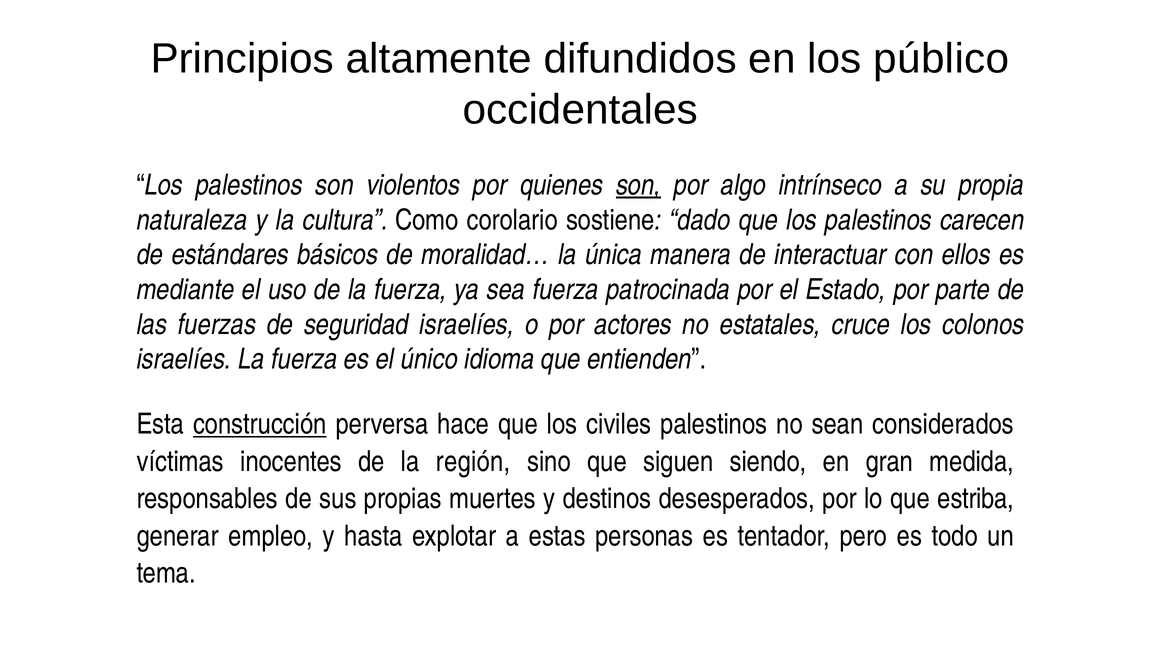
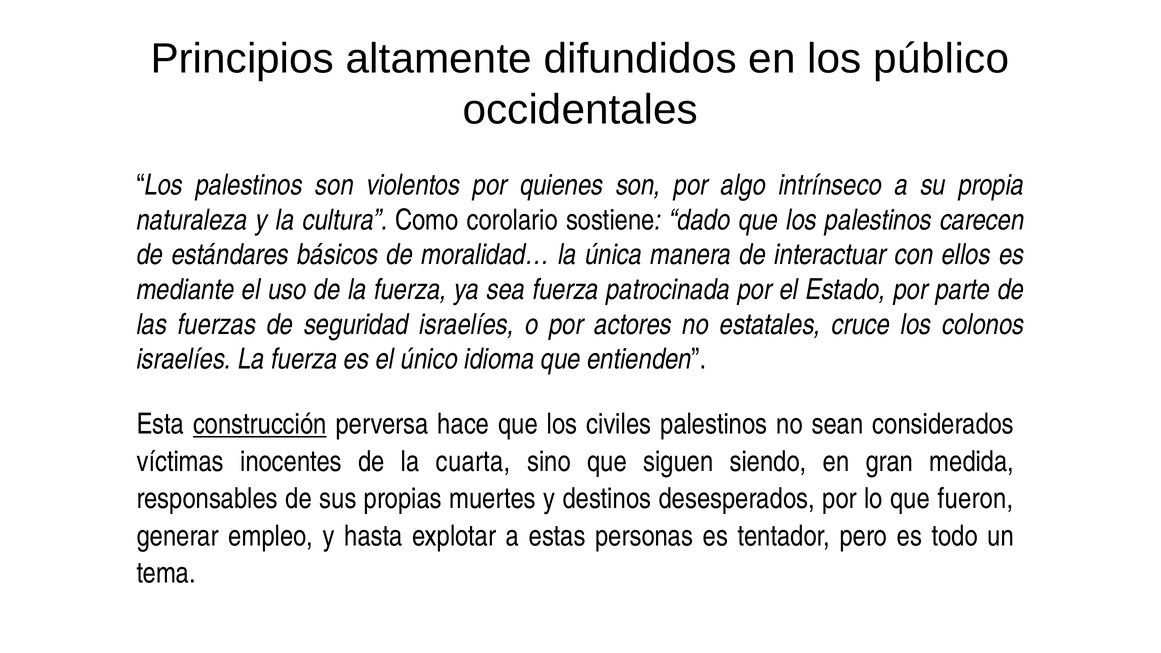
son at (639, 185) underline: present -> none
región: región -> cuarta
estriba: estriba -> fueron
